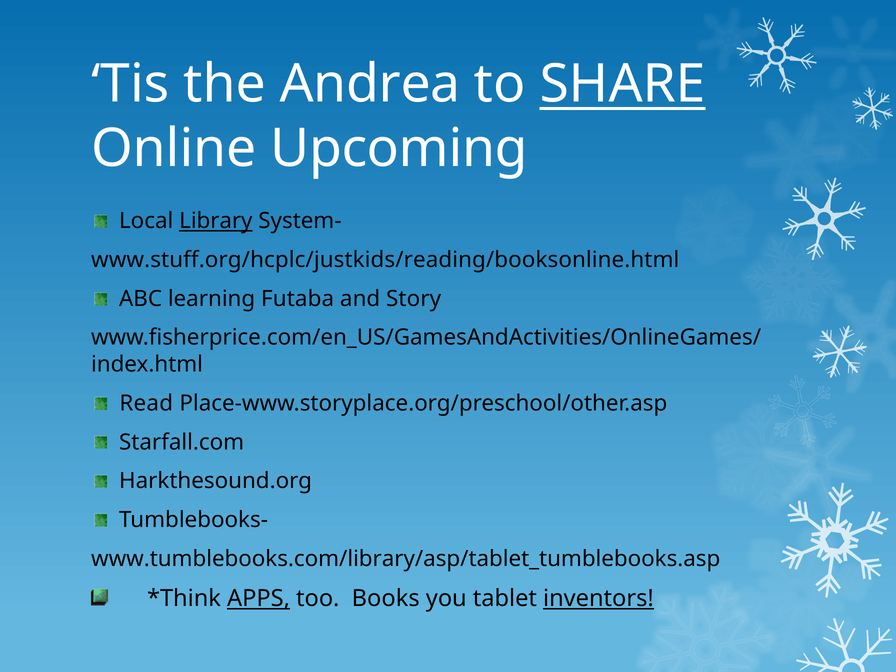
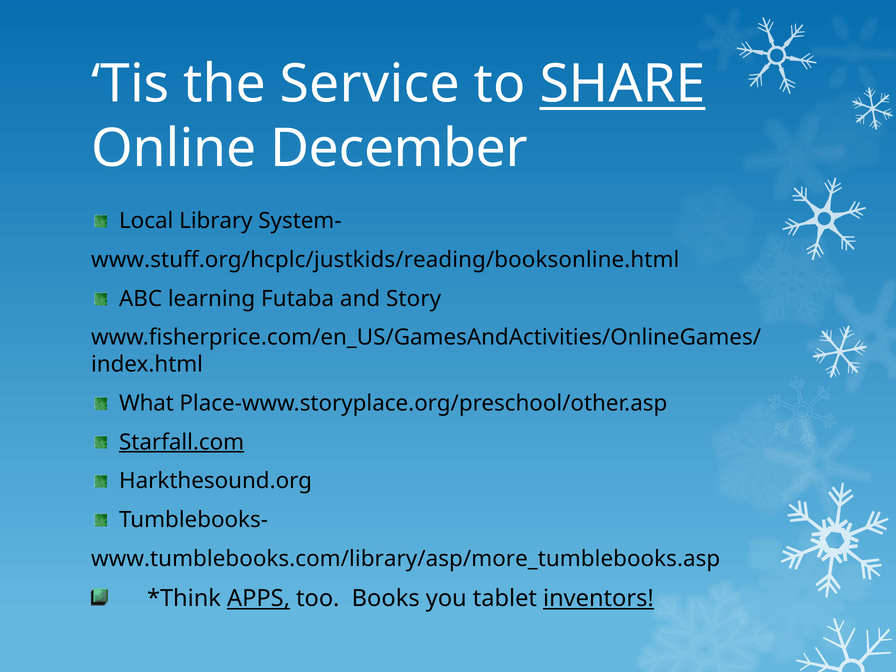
Andrea: Andrea -> Service
Upcoming: Upcoming -> December
Library underline: present -> none
Read: Read -> What
Starfall.com underline: none -> present
www.tumblebooks.com/library/asp/tablet_tumblebooks.asp: www.tumblebooks.com/library/asp/tablet_tumblebooks.asp -> www.tumblebooks.com/library/asp/more_tumblebooks.asp
